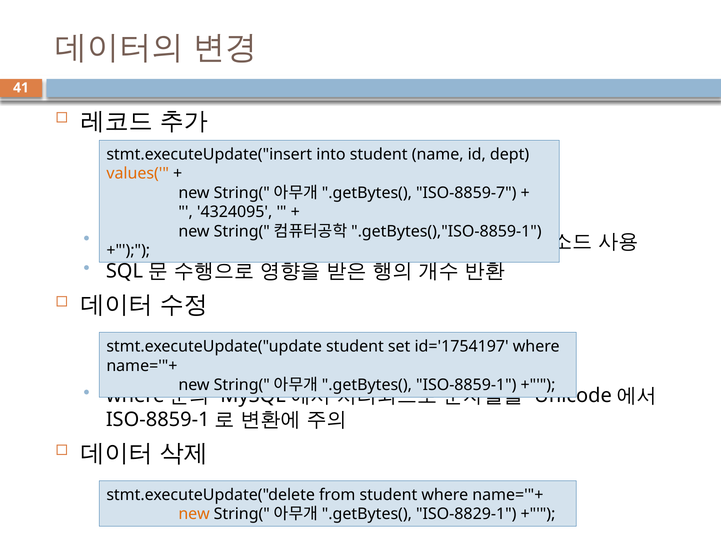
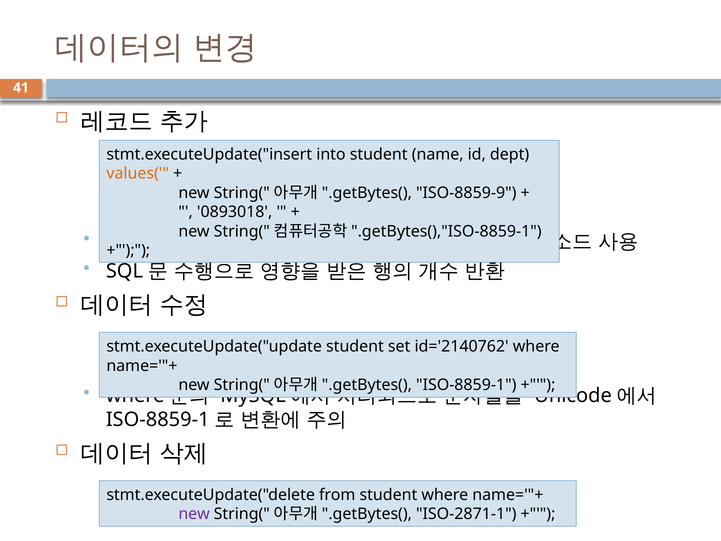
ISO-8859-7: ISO-8859-7 -> ISO-8859-9
4324095: 4324095 -> 0893018
id='1754197: id='1754197 -> id='2140762
new at (194, 514) colour: orange -> purple
ISO-8829-1: ISO-8829-1 -> ISO-2871-1
